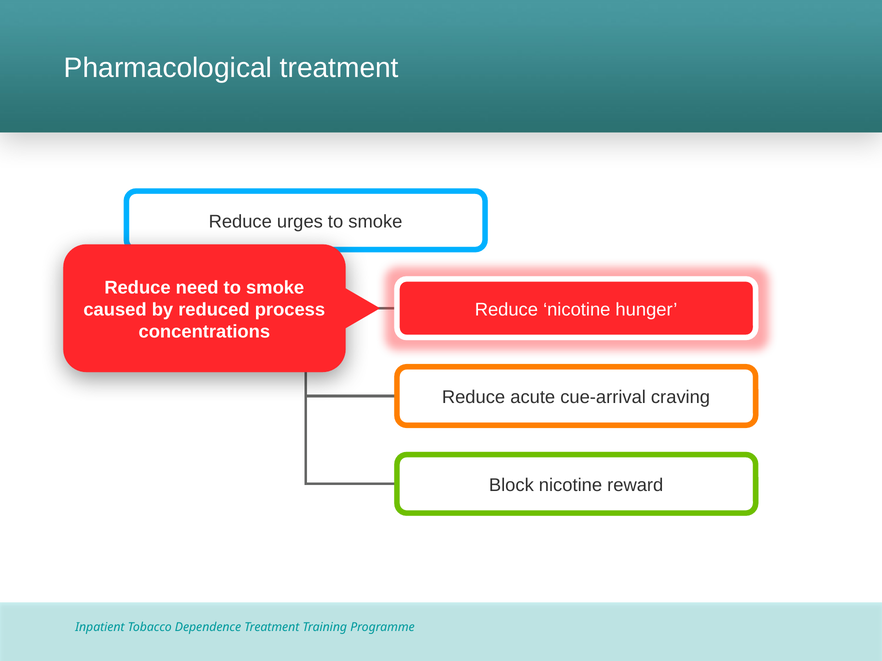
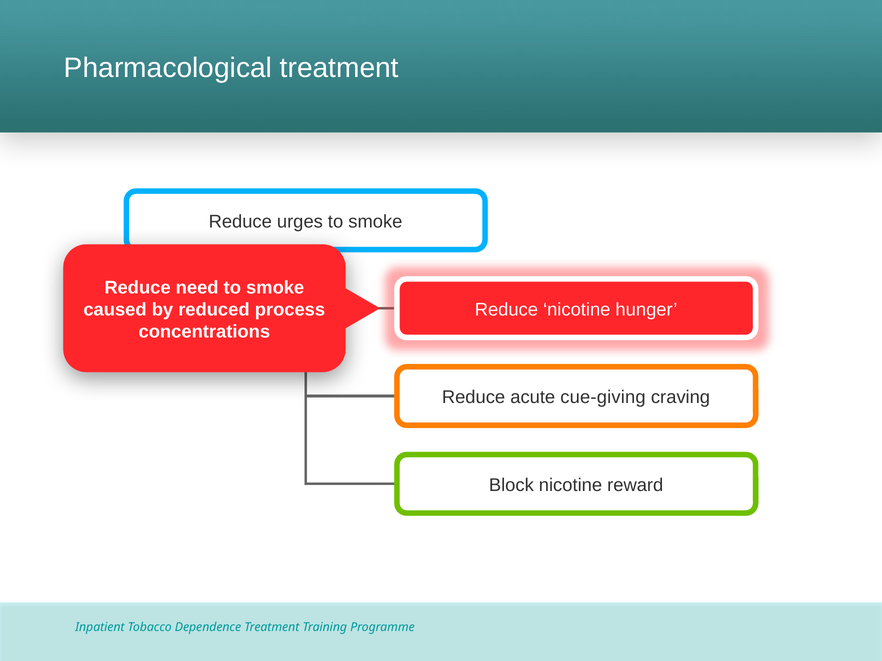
cue-arrival: cue-arrival -> cue-giving
